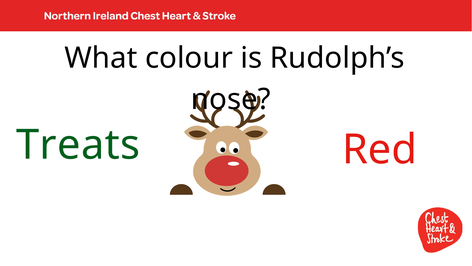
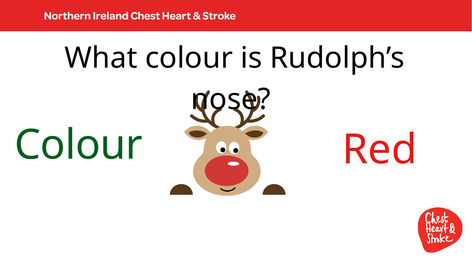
Treats at (78, 145): Treats -> Colour
